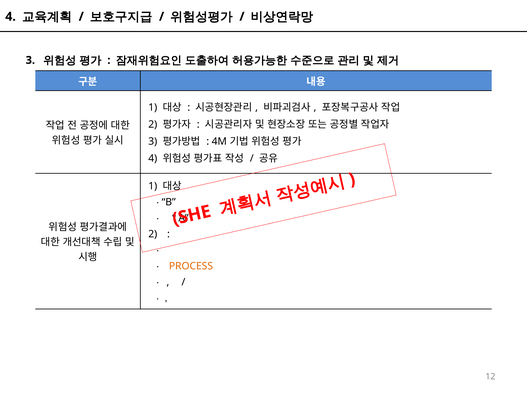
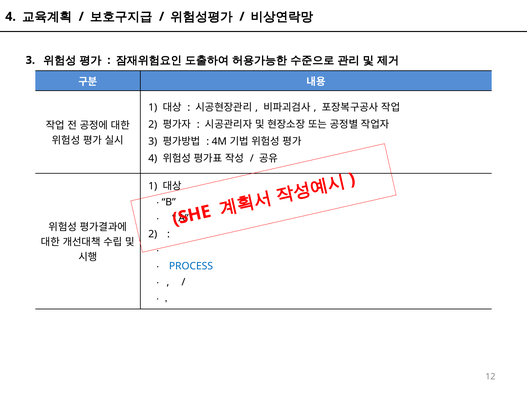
PROCESS colour: orange -> blue
